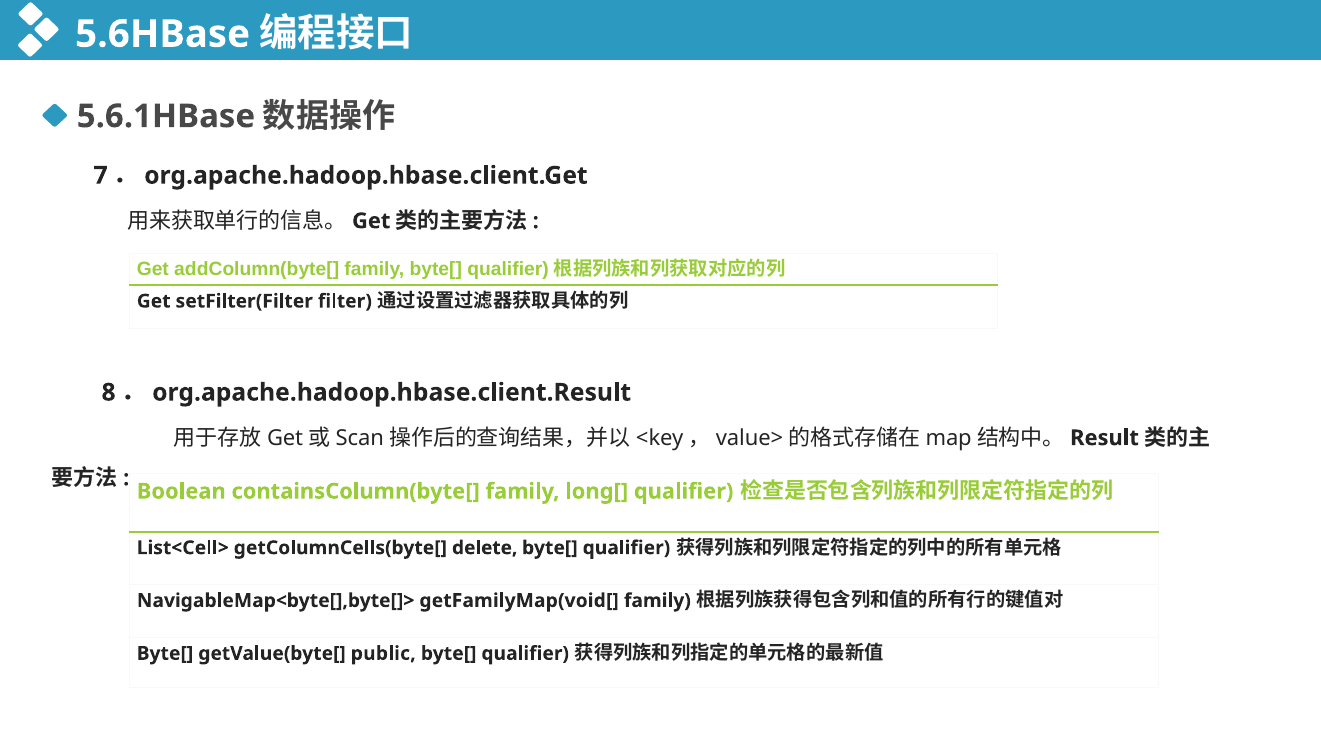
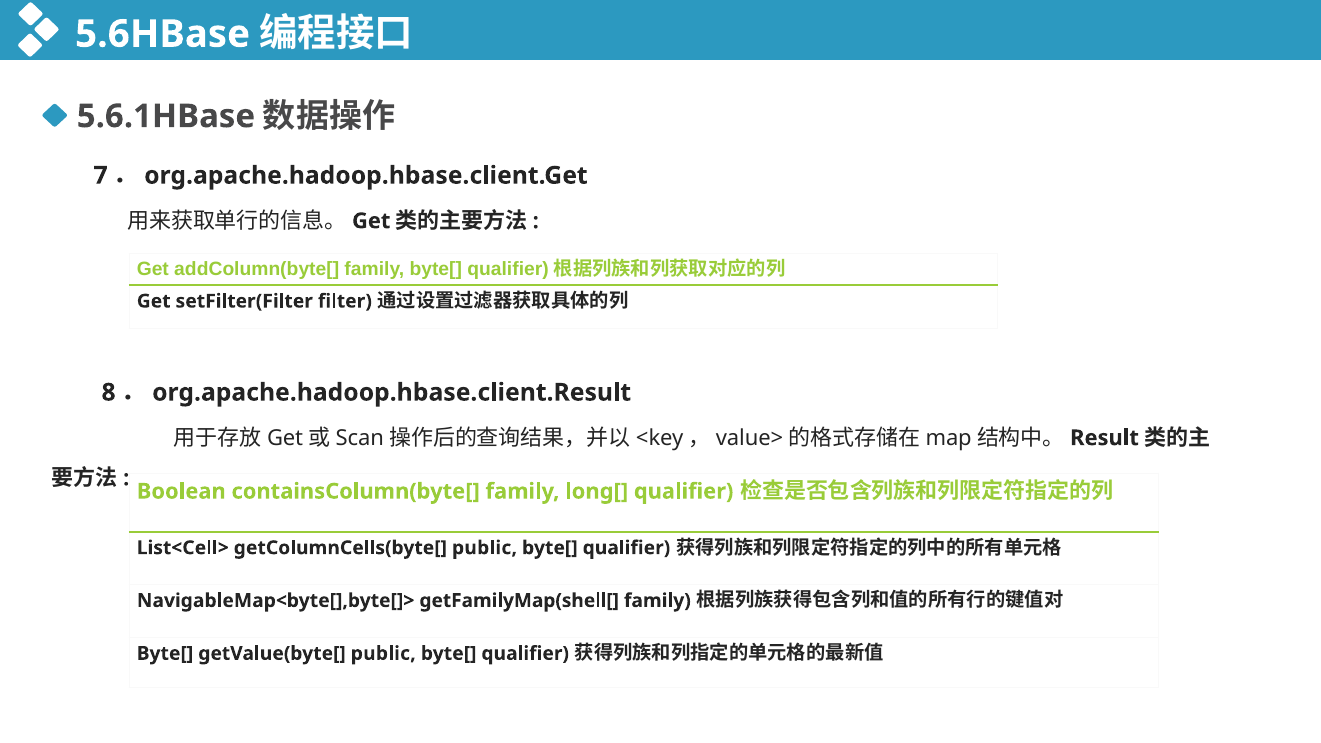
getColumnCells(byte[ delete: delete -> public
getFamilyMap(void[: getFamilyMap(void[ -> getFamilyMap(shell[
